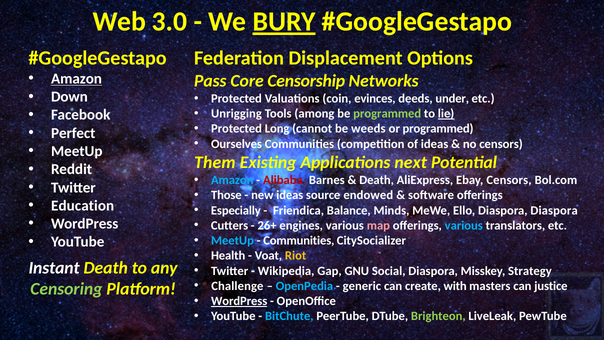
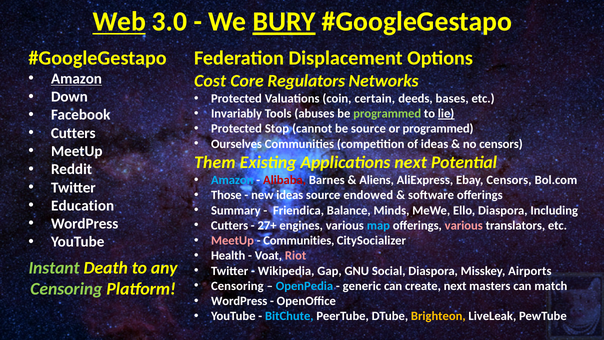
Web underline: none -> present
Pass: Pass -> Cost
Censorship: Censorship -> Regulators
evinces: evinces -> certain
under: under -> bases
Unrigging: Unrigging -> Invariably
among: among -> abuses
Long: Long -> Stop
be weeds: weeds -> source
Perfect at (73, 133): Perfect -> Cutters
Death at (377, 180): Death -> Aliens
Especially: Especially -> Summary
Diaspora Diaspora: Diaspora -> Including
26+: 26+ -> 27+
map colour: pink -> light blue
various at (464, 225) colour: light blue -> pink
MeetUp at (232, 240) colour: light blue -> pink
Riot colour: yellow -> pink
Instant colour: white -> light green
Strategy: Strategy -> Airports
Challenge at (237, 286): Challenge -> Censoring
create with: with -> next
justice: justice -> match
WordPress at (239, 301) underline: present -> none
Brighteon colour: light green -> yellow
